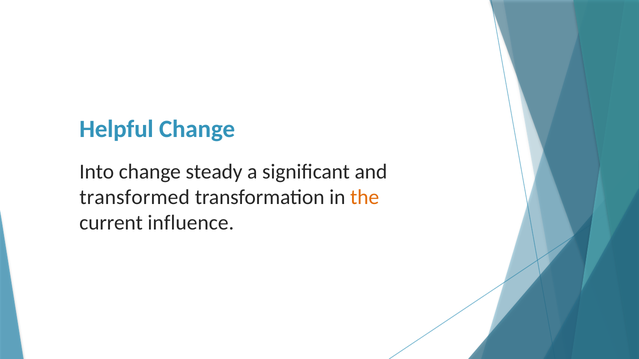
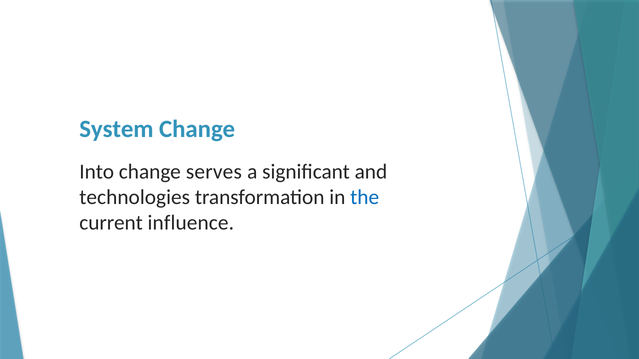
Helpful: Helpful -> System
steady: steady -> serves
transformed: transformed -> technologies
the colour: orange -> blue
